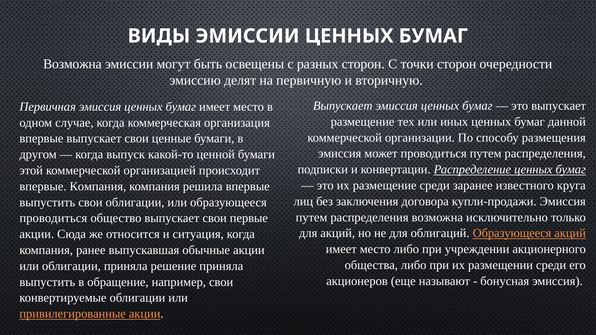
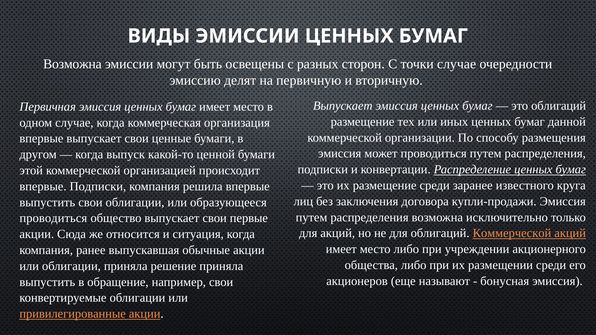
точки сторон: сторон -> случае
это выпускает: выпускает -> облигаций
впервые Компания: Компания -> Подписки
облигаций Образующееся: Образующееся -> Коммерческой
